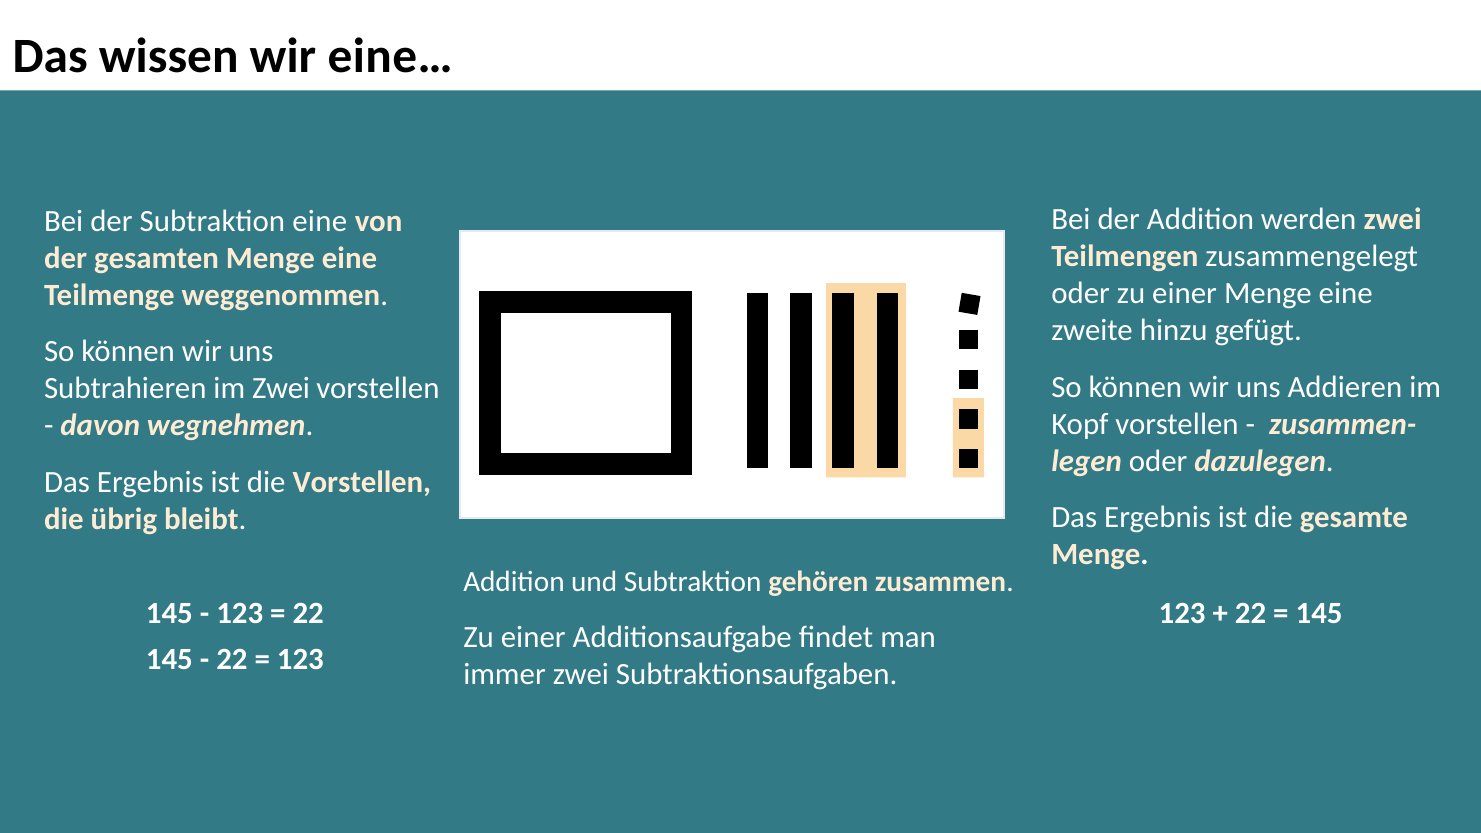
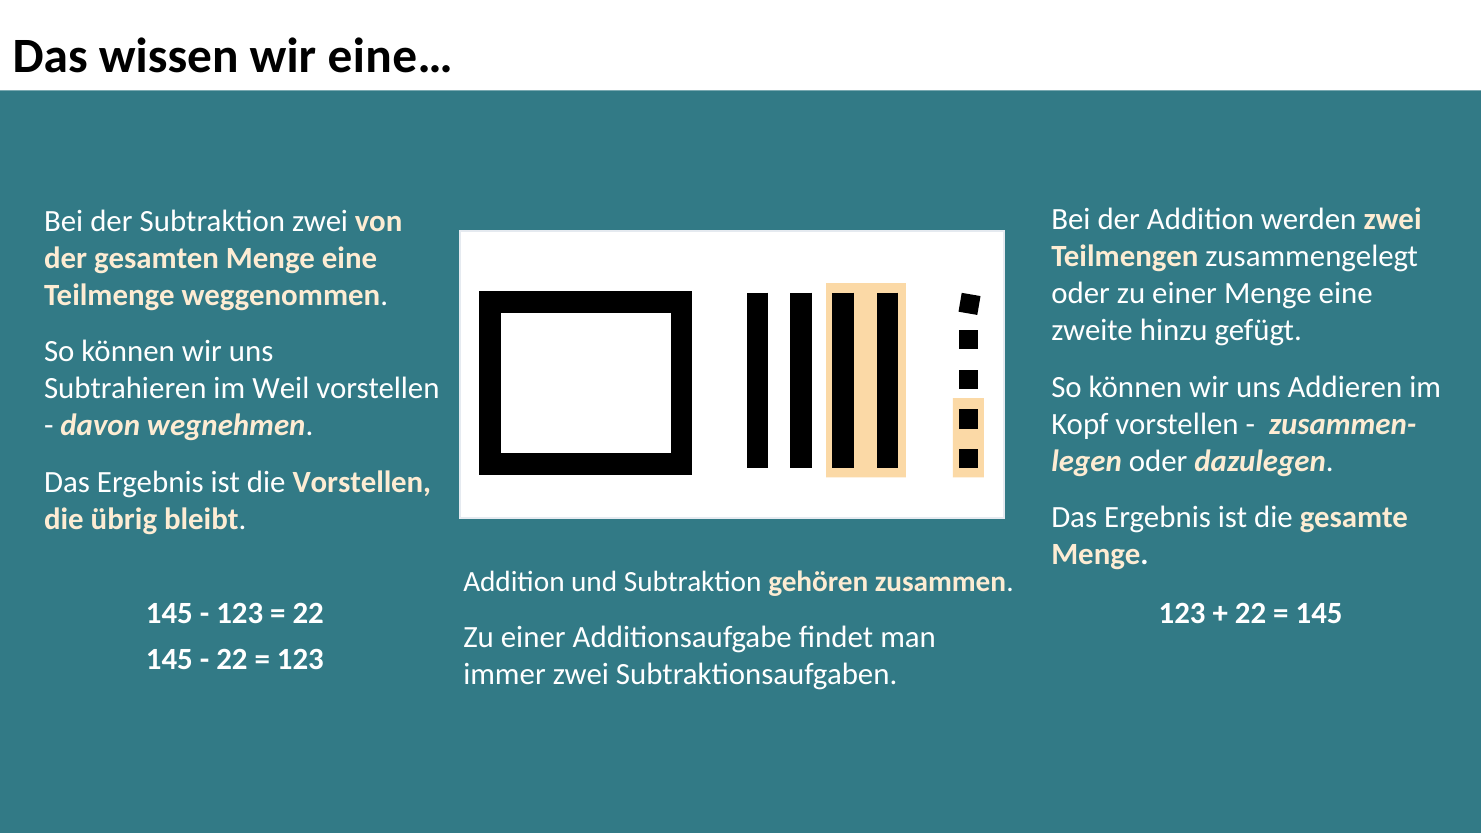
Subtraktion eine: eine -> zwei
im Zwei: Zwei -> Weil
